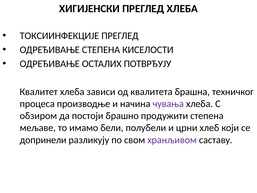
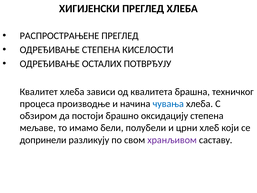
ТОКСИИНФЕКЦИЈЕ: ТОКСИИНФЕКЦИЈЕ -> РАСПРОСТРАЊЕНЕ
чувања colour: purple -> blue
продужити: продужити -> оксидацију
